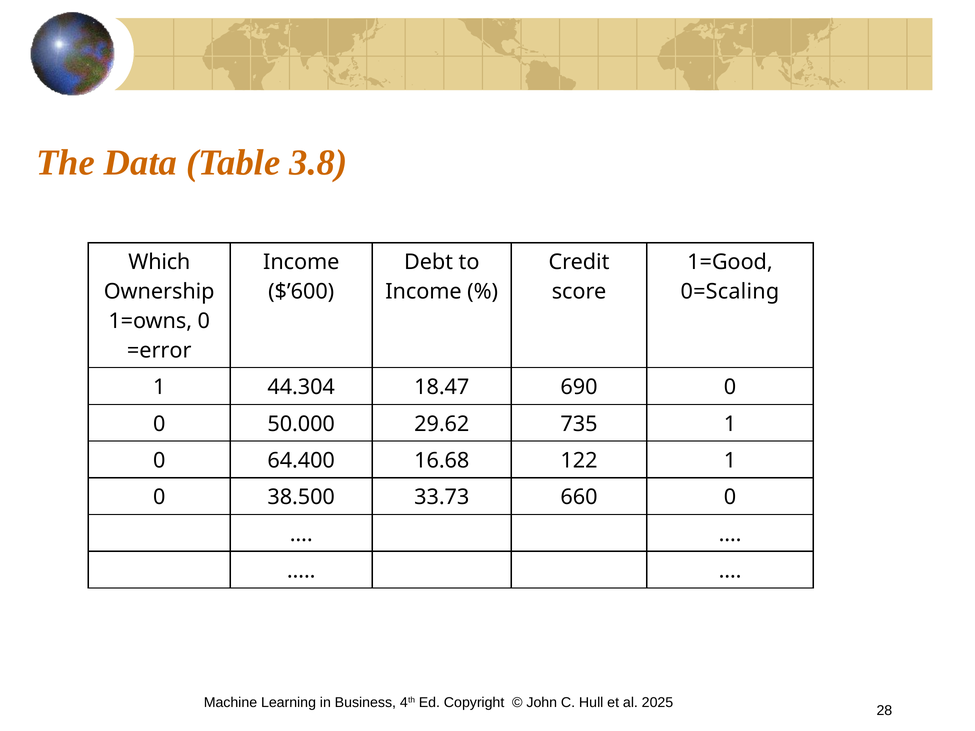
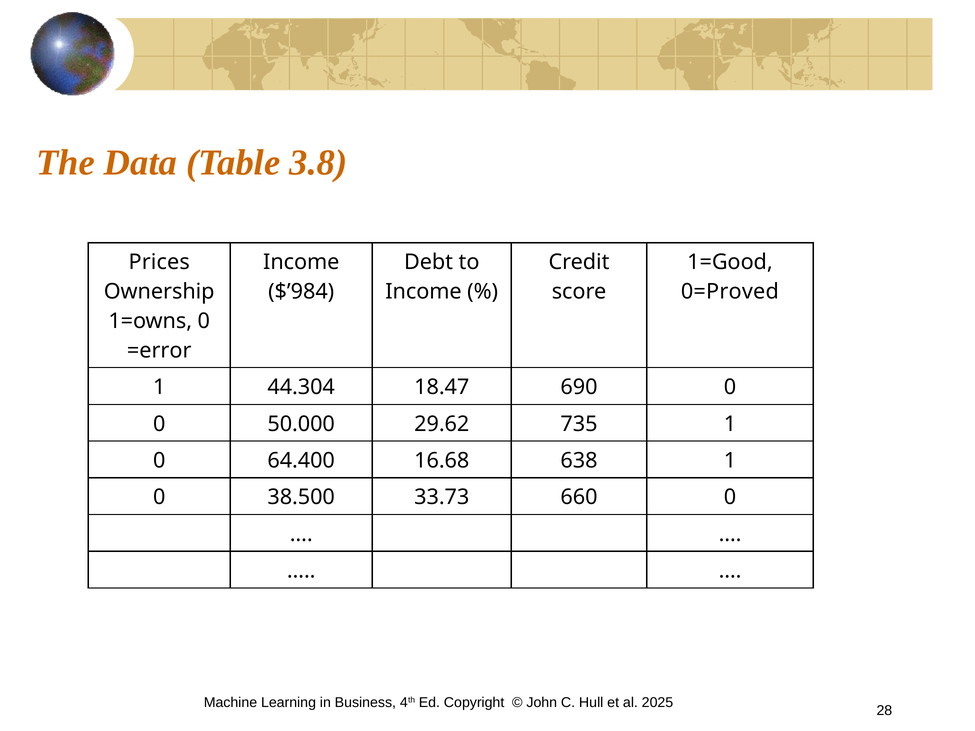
Which: Which -> Prices
$’600: $’600 -> $’984
0=Scaling: 0=Scaling -> 0=Proved
122: 122 -> 638
